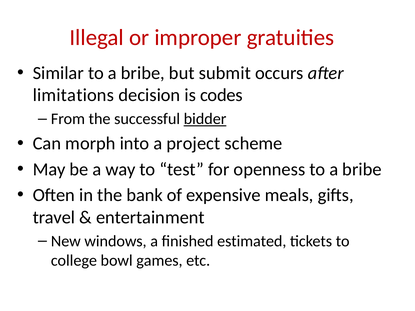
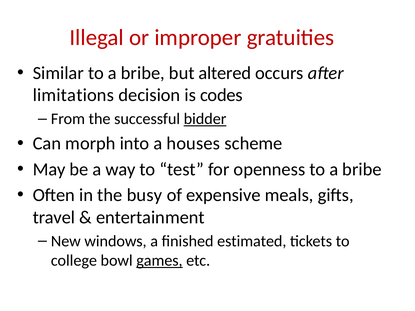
submit: submit -> altered
project: project -> houses
bank: bank -> busy
games underline: none -> present
